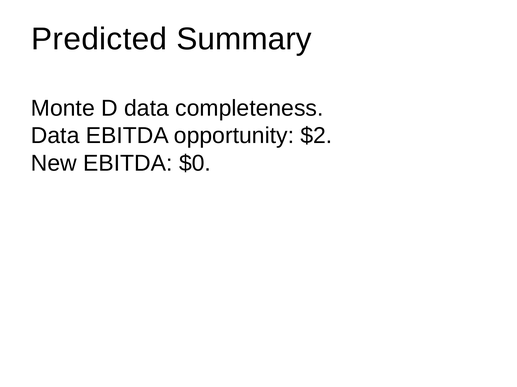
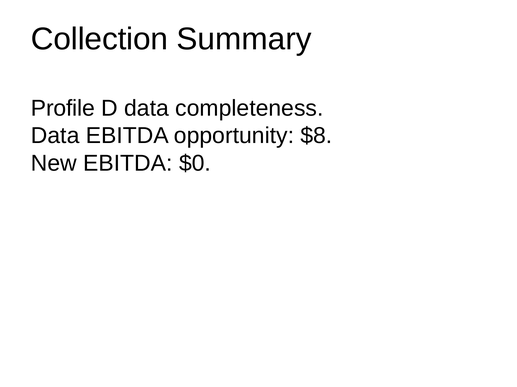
Predicted: Predicted -> Collection
Monte: Monte -> Profile
$2: $2 -> $8
